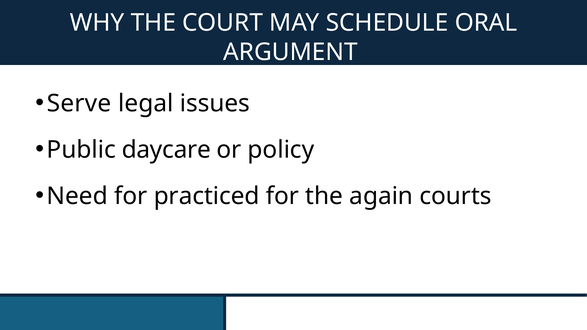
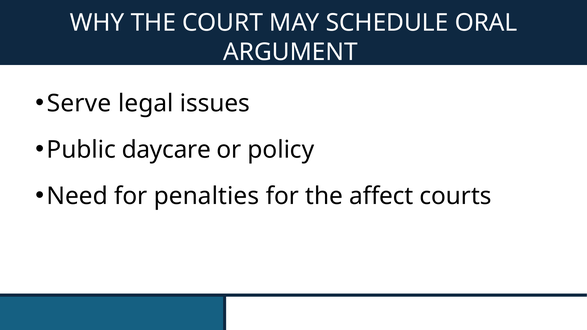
practiced: practiced -> penalties
again: again -> affect
